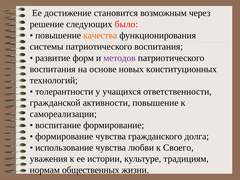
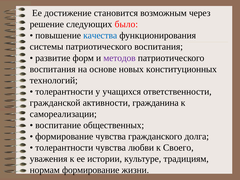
качества colour: orange -> blue
активности повышение: повышение -> гражданина
воспитание формирование: формирование -> общественных
использование at (64, 148): использование -> толерантности
нормам общественных: общественных -> формирование
